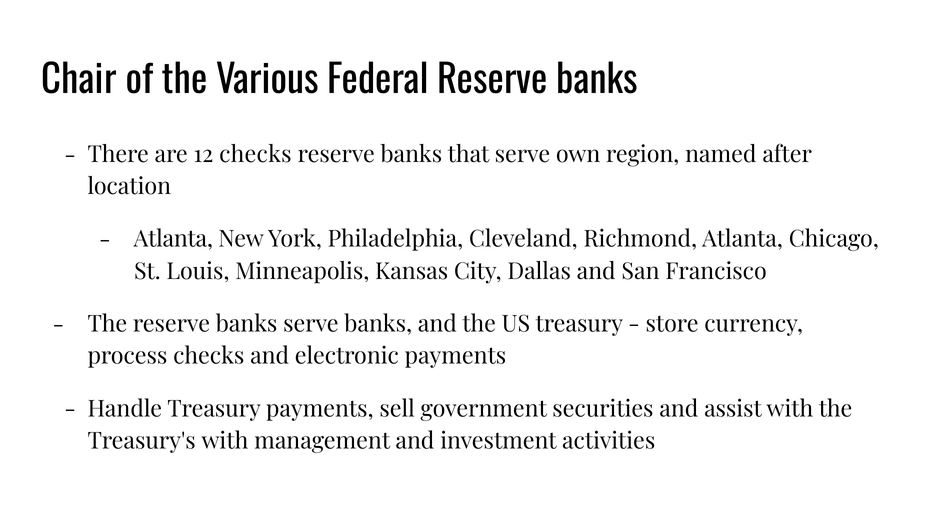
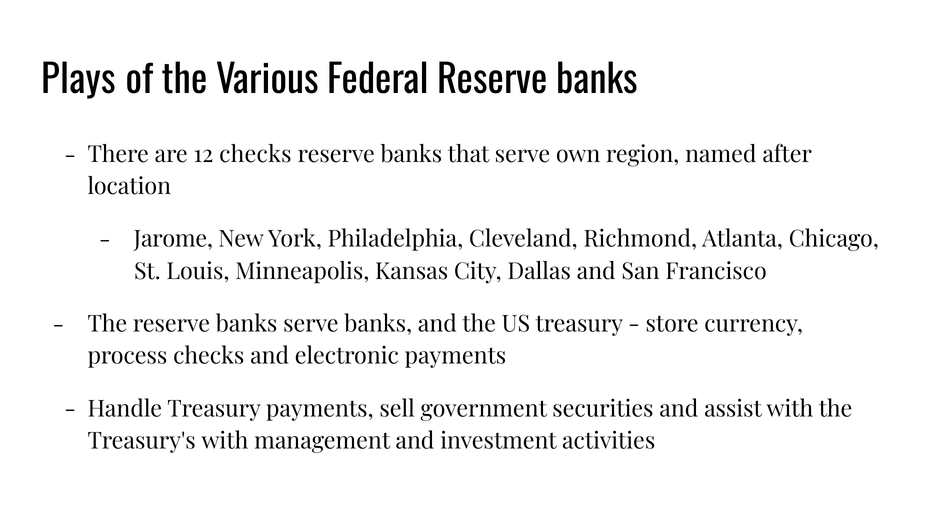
Chair: Chair -> Plays
Atlanta at (173, 239): Atlanta -> Jarome
